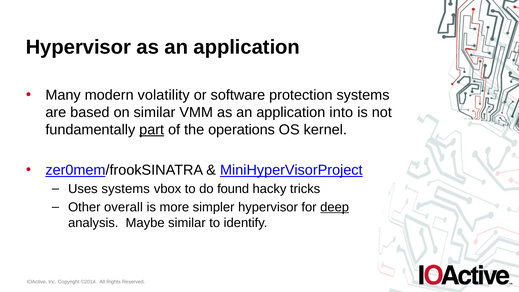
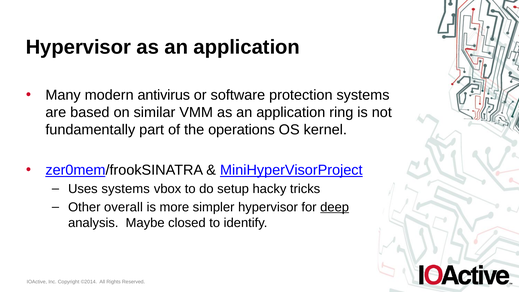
volatility: volatility -> antivirus
into: into -> ring
part underline: present -> none
found: found -> setup
Maybe similar: similar -> closed
